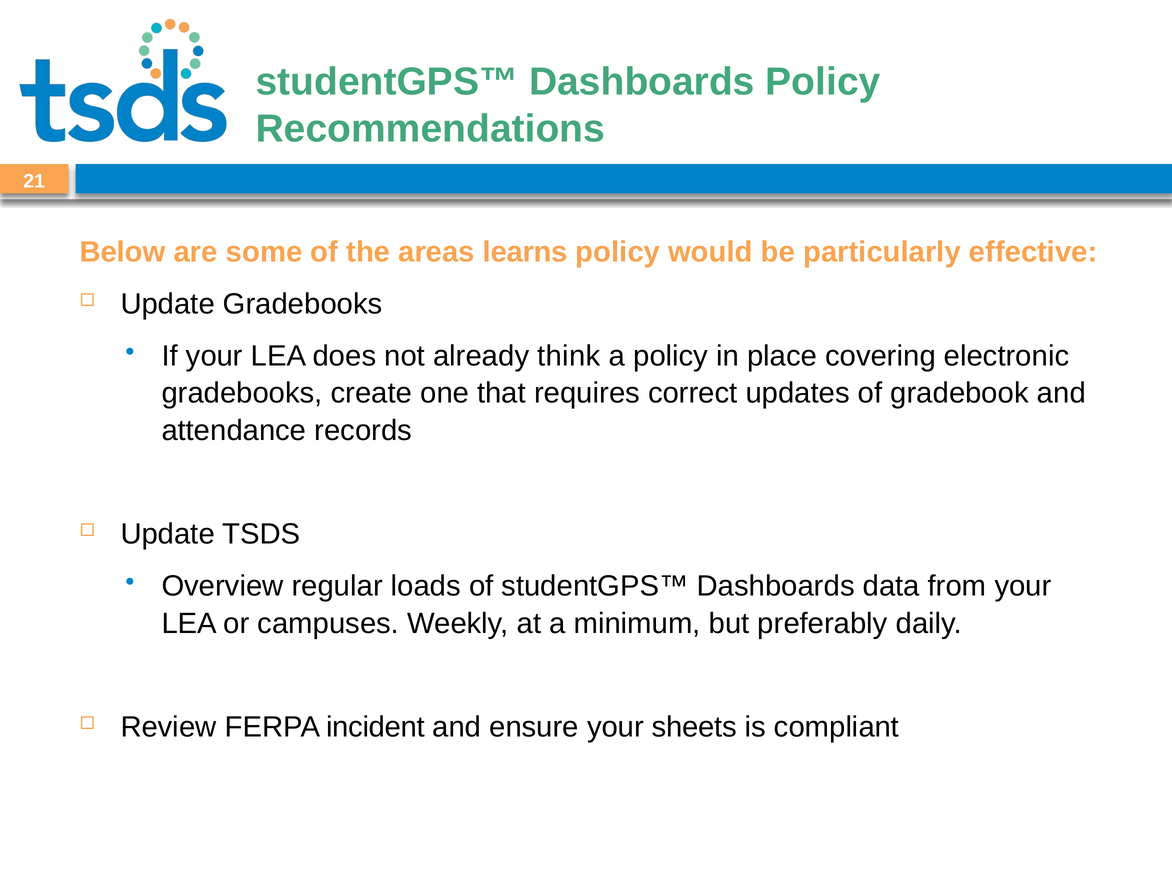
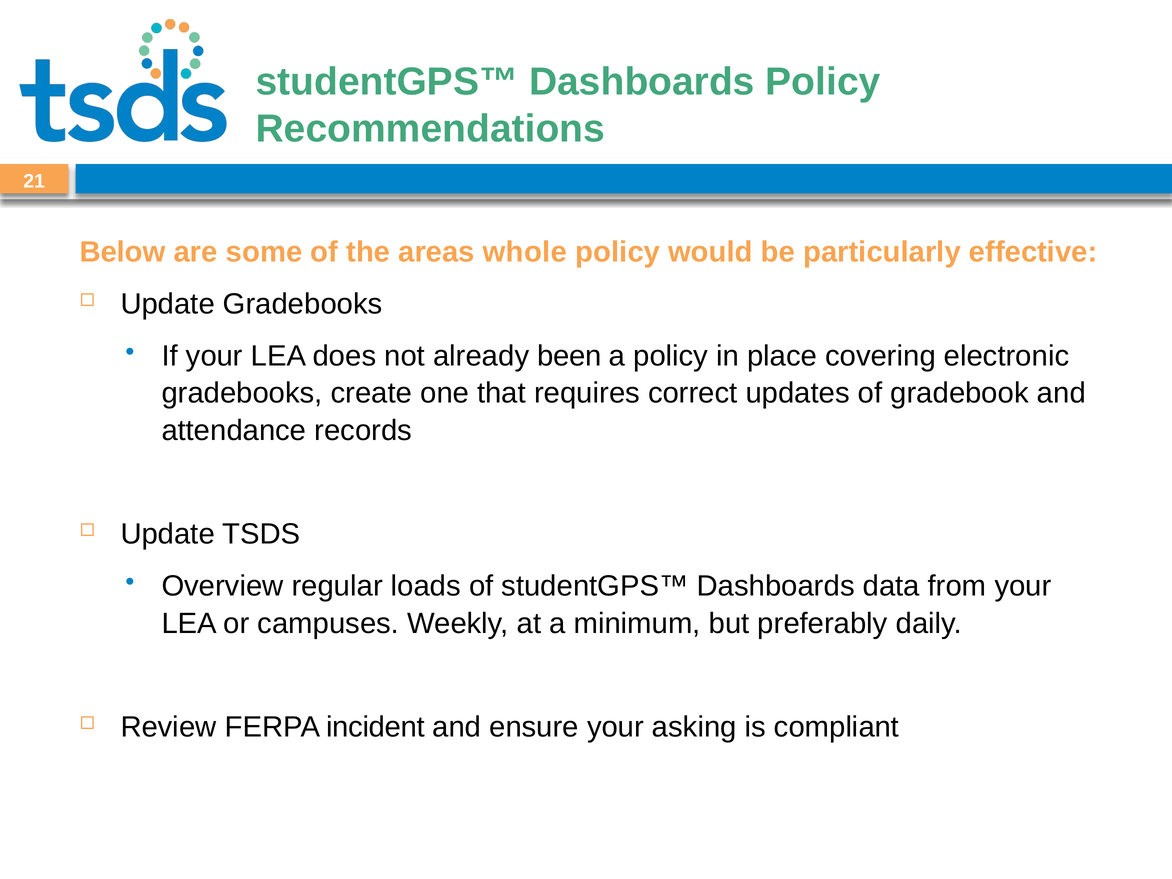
learns: learns -> whole
think: think -> been
sheets: sheets -> asking
